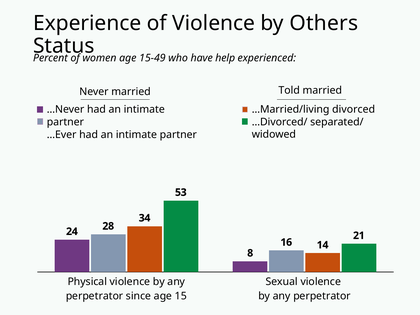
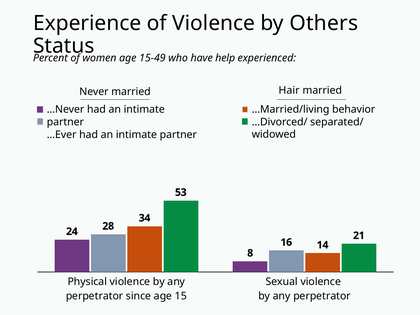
Told: Told -> Hair
divorced: divorced -> behavior
